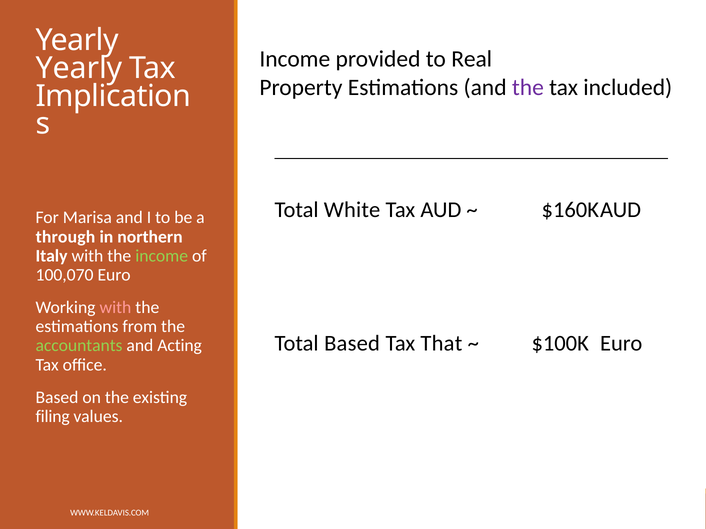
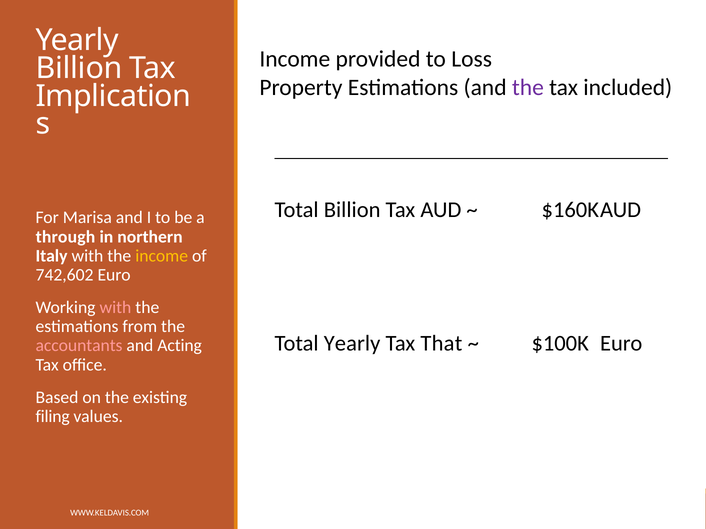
Real: Real -> Loss
Yearly at (79, 68): Yearly -> Billion
Total White: White -> Billion
income at (162, 256) colour: light green -> yellow
100,070: 100,070 -> 742,602
Total Based: Based -> Yearly
accountants colour: light green -> pink
